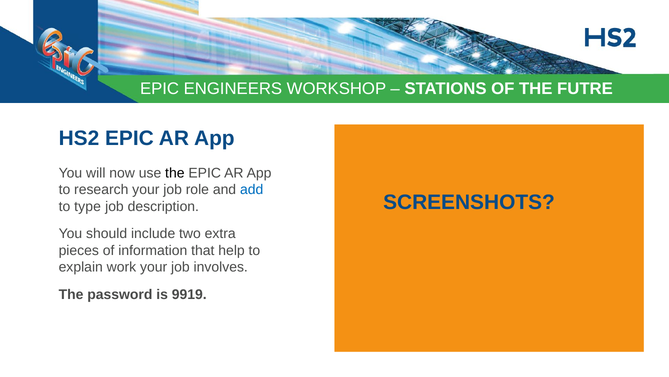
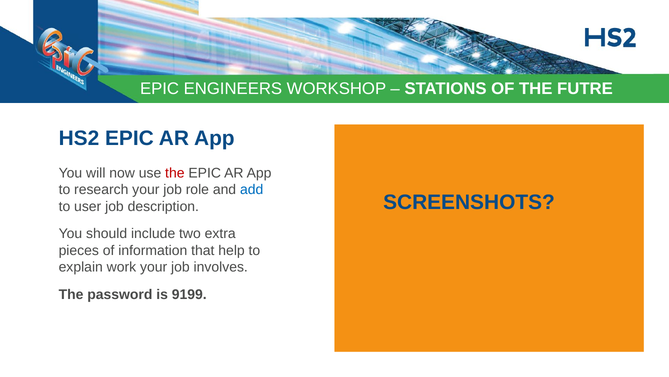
the at (175, 173) colour: black -> red
type: type -> user
9919: 9919 -> 9199
